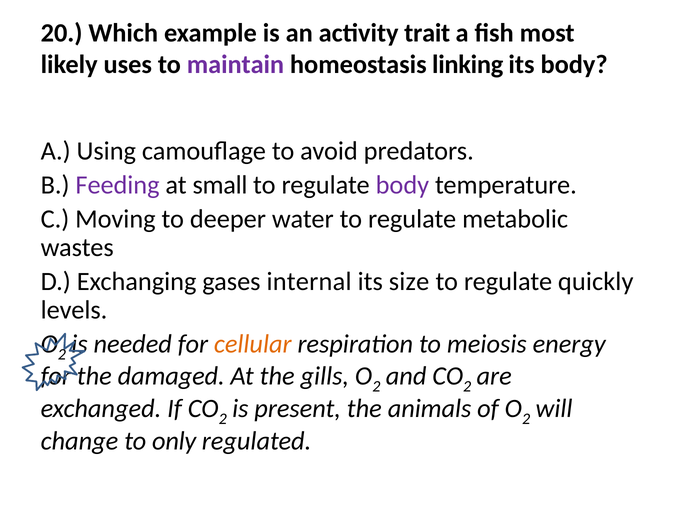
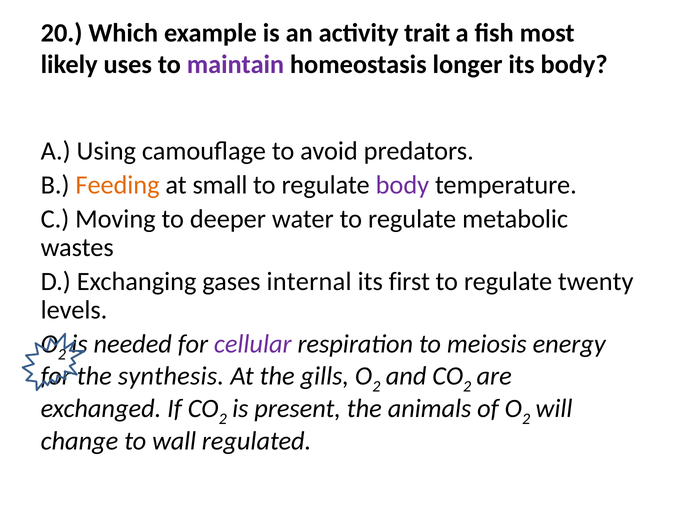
linking: linking -> longer
Feeding colour: purple -> orange
size: size -> first
quickly: quickly -> twenty
cellular colour: orange -> purple
damaged: damaged -> synthesis
only: only -> wall
